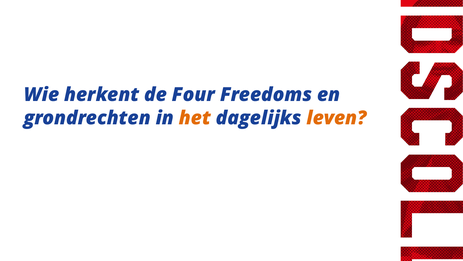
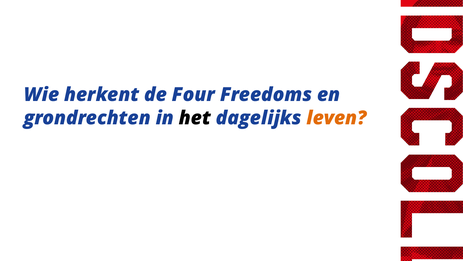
het colour: orange -> black
